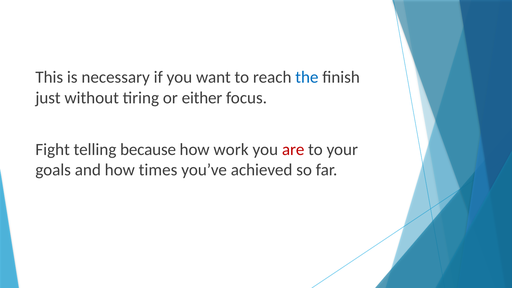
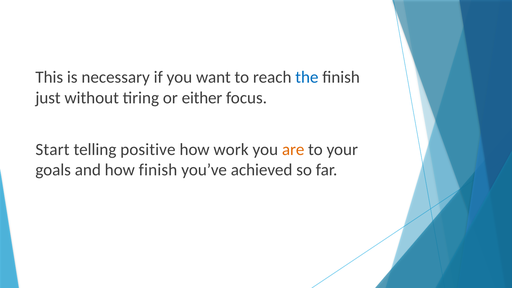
Fight: Fight -> Start
because: because -> positive
are colour: red -> orange
how times: times -> finish
